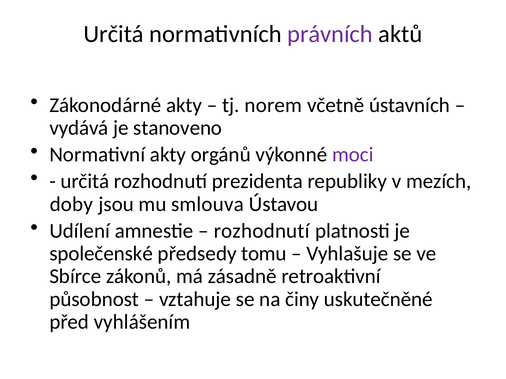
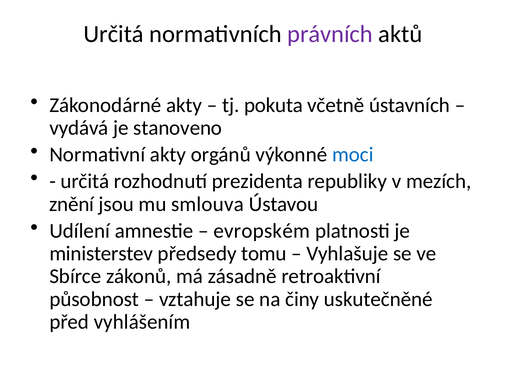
norem: norem -> pokuta
moci colour: purple -> blue
doby: doby -> znění
rozhodnutí at (262, 231): rozhodnutí -> evropském
společenské: společenské -> ministerstev
